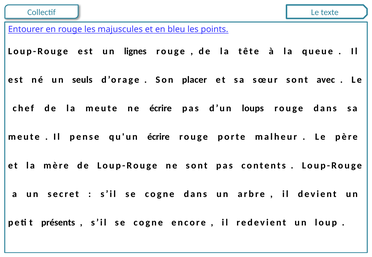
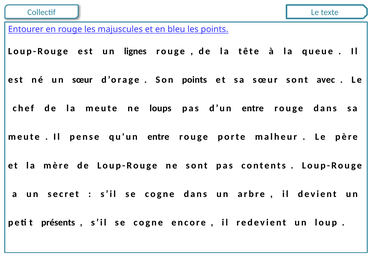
un seuls: seuls -> sœur
Son placer: placer -> points
ne écrire: écrire -> loups
d’un loups: loups -> entre
qu'un écrire: écrire -> entre
